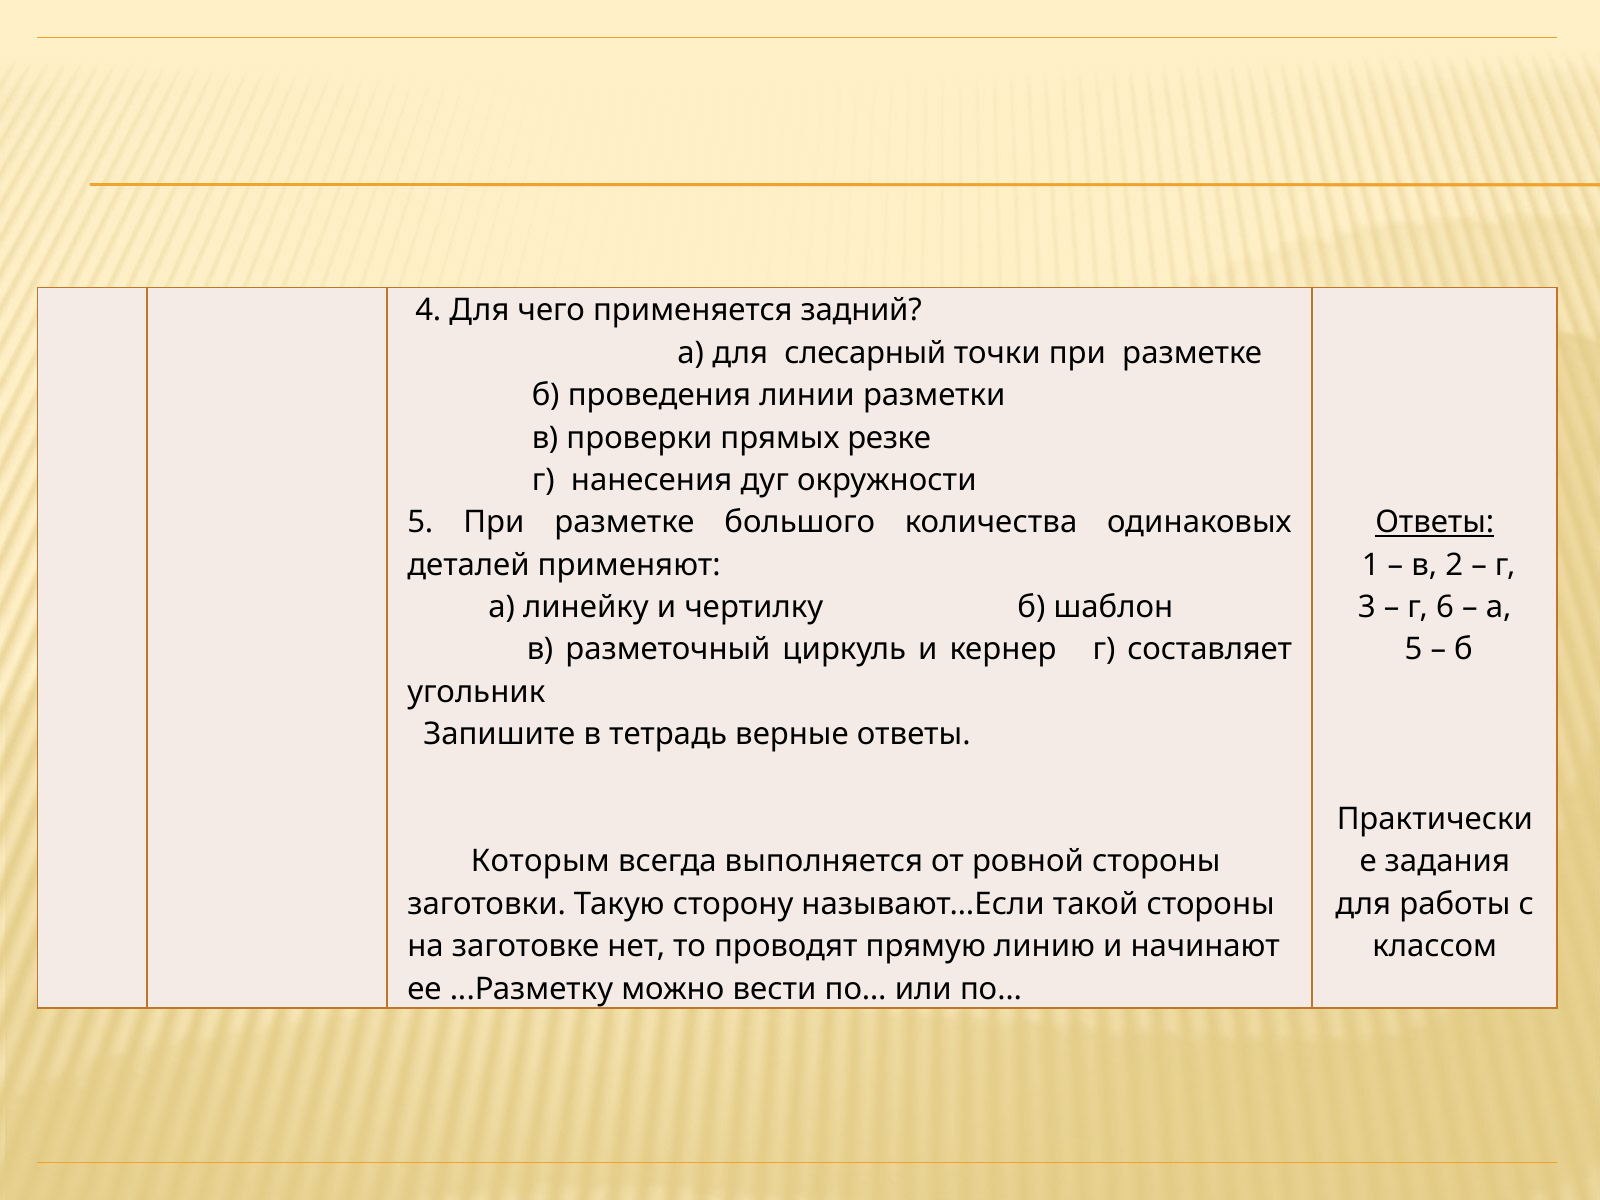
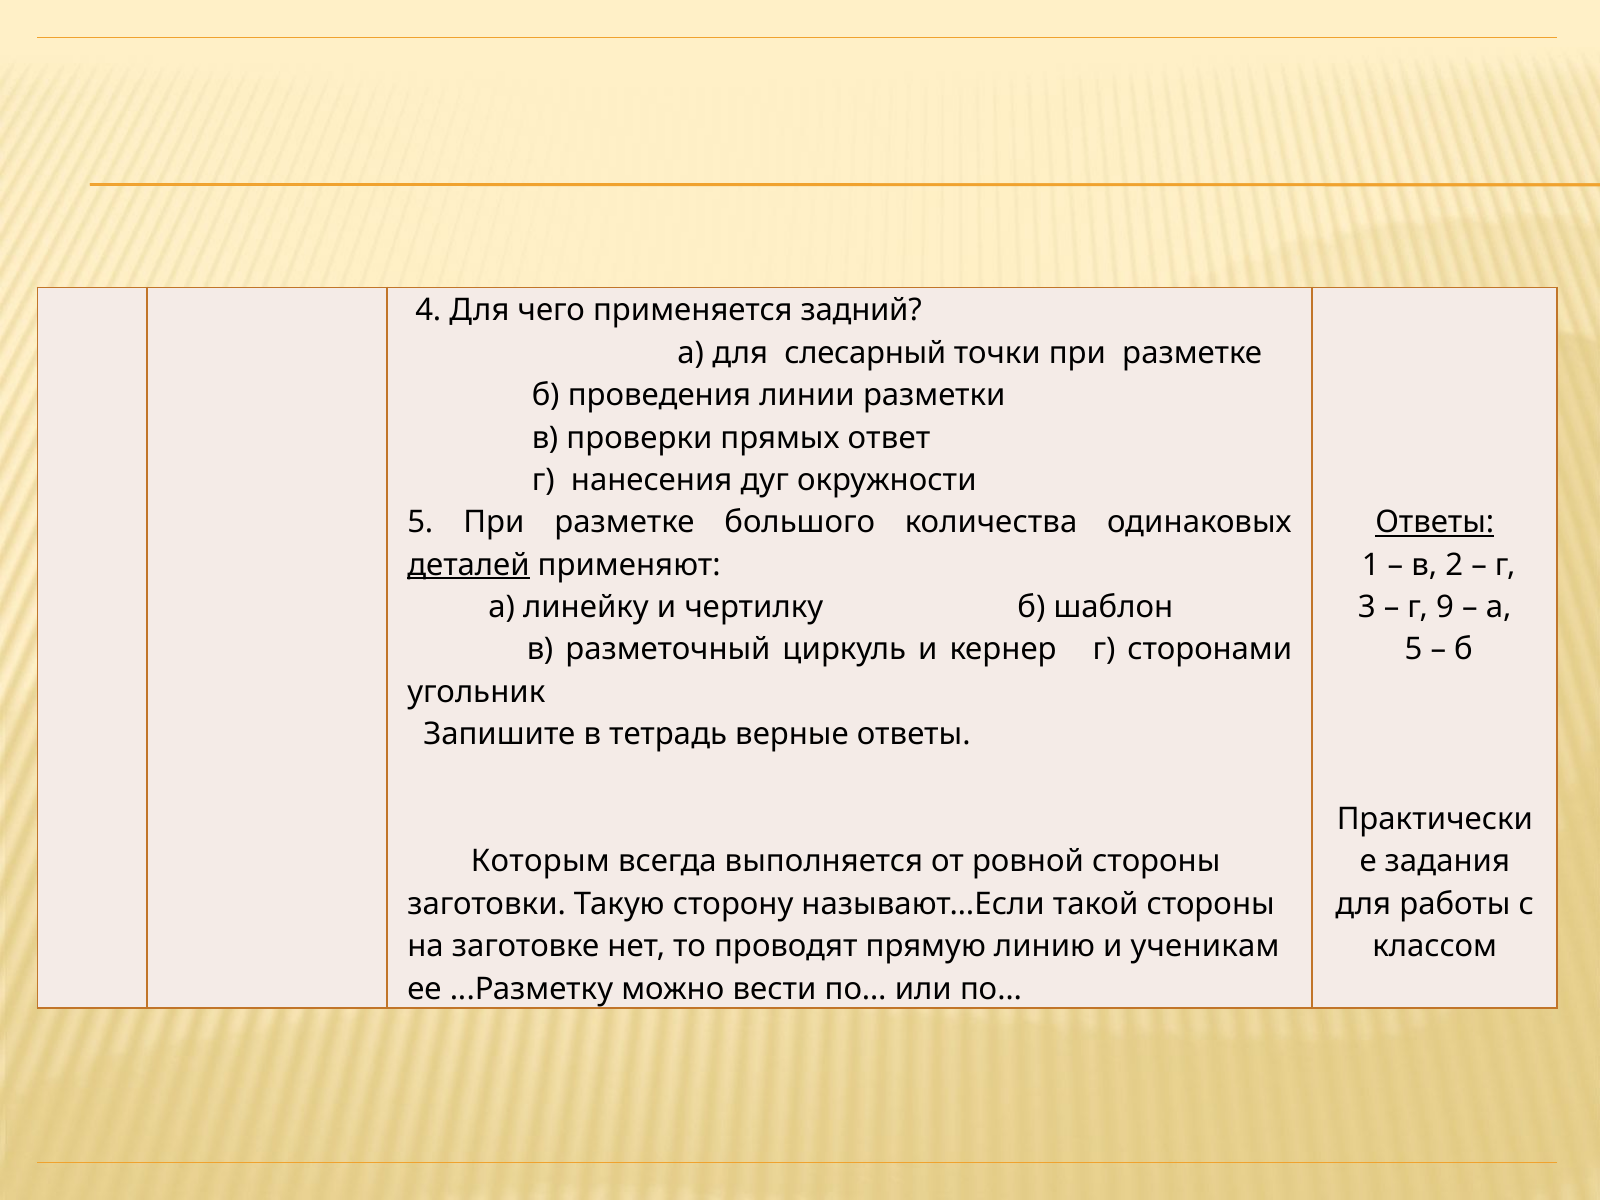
резке: резке -> ответ
деталей underline: none -> present
6: 6 -> 9
составляет: составляет -> сторонами
начинают: начинают -> ученикам
